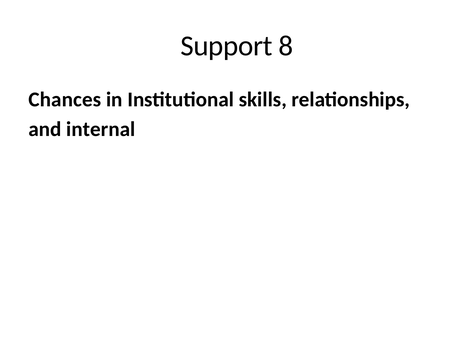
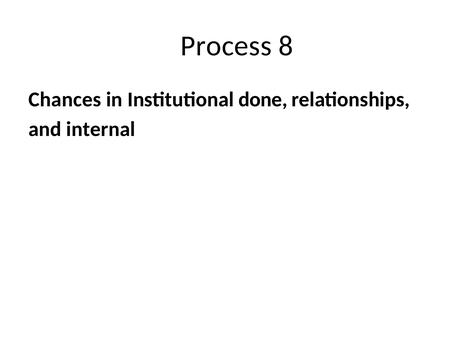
Support: Support -> Process
skills: skills -> done
